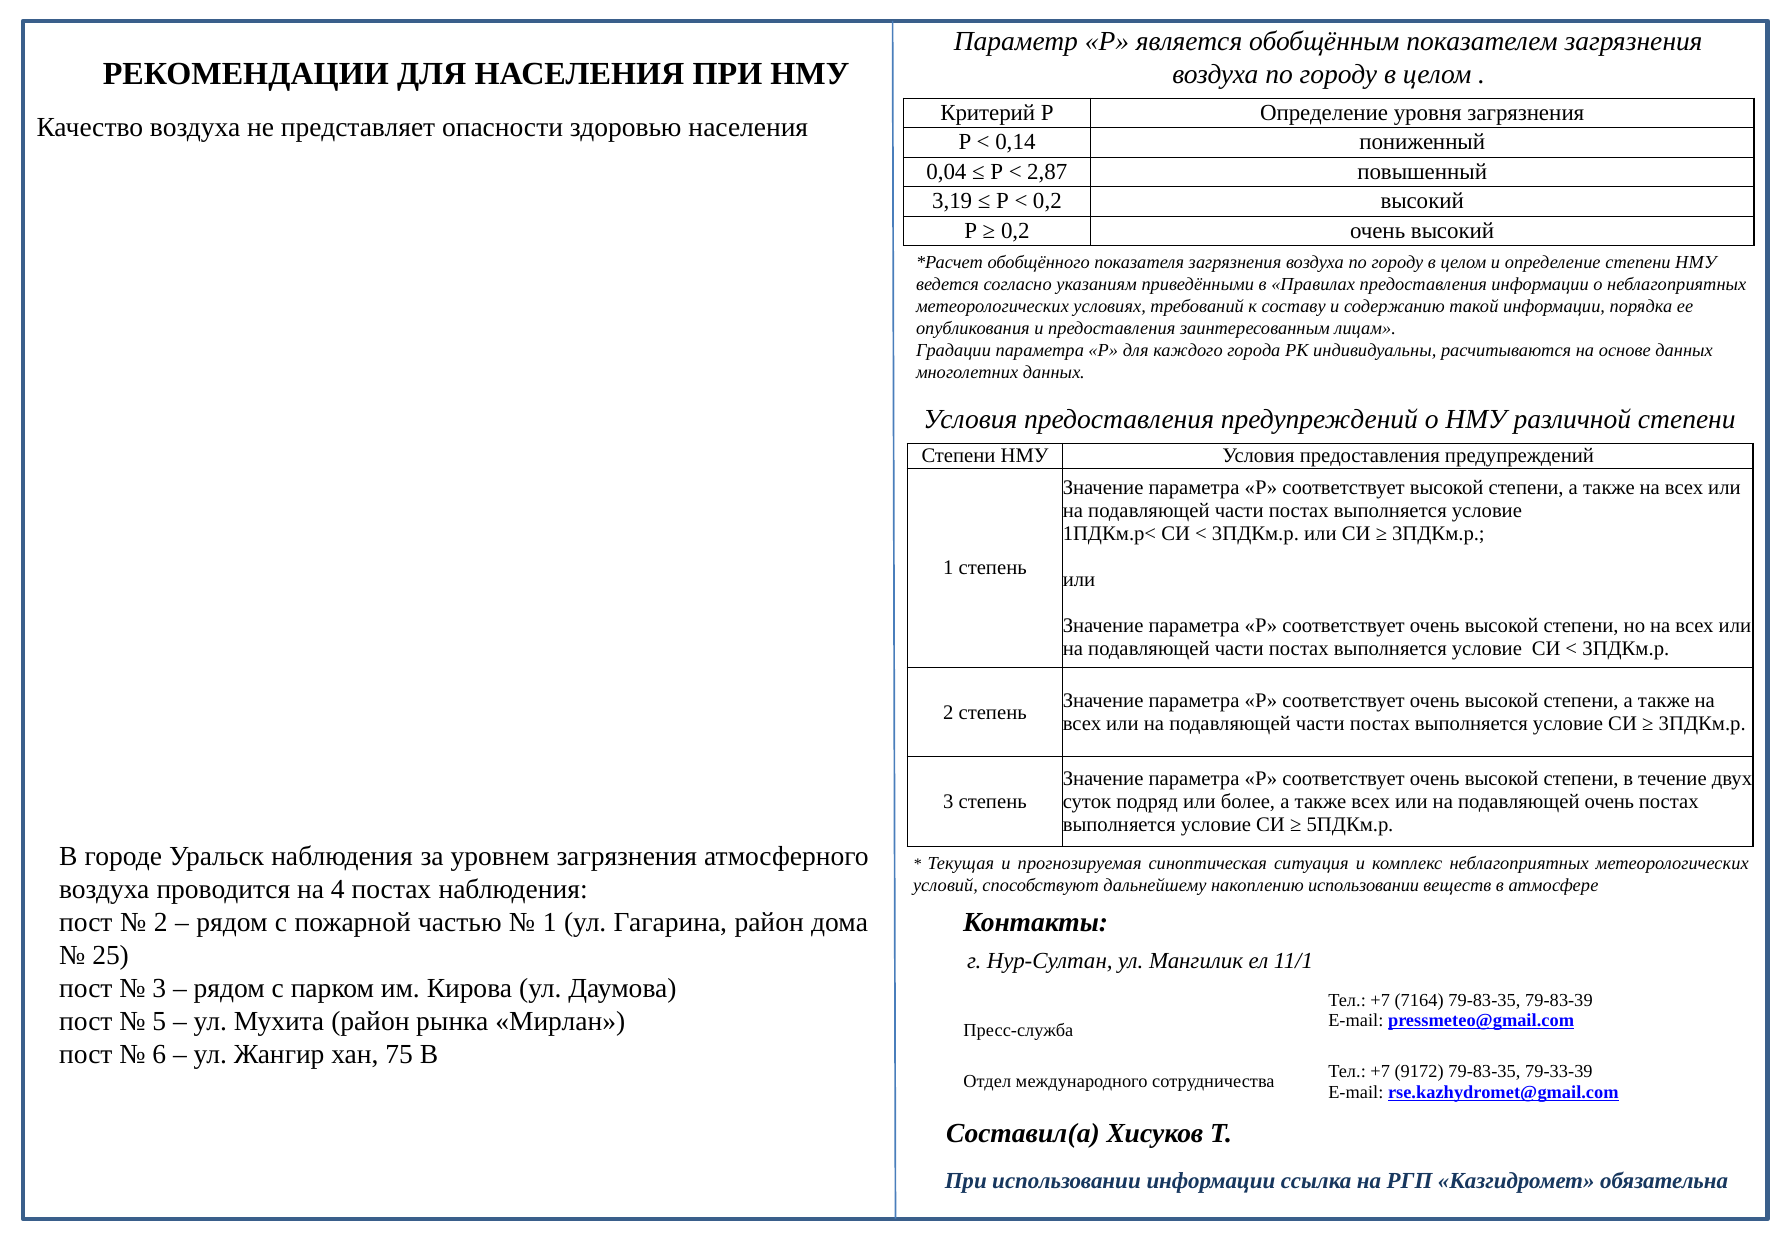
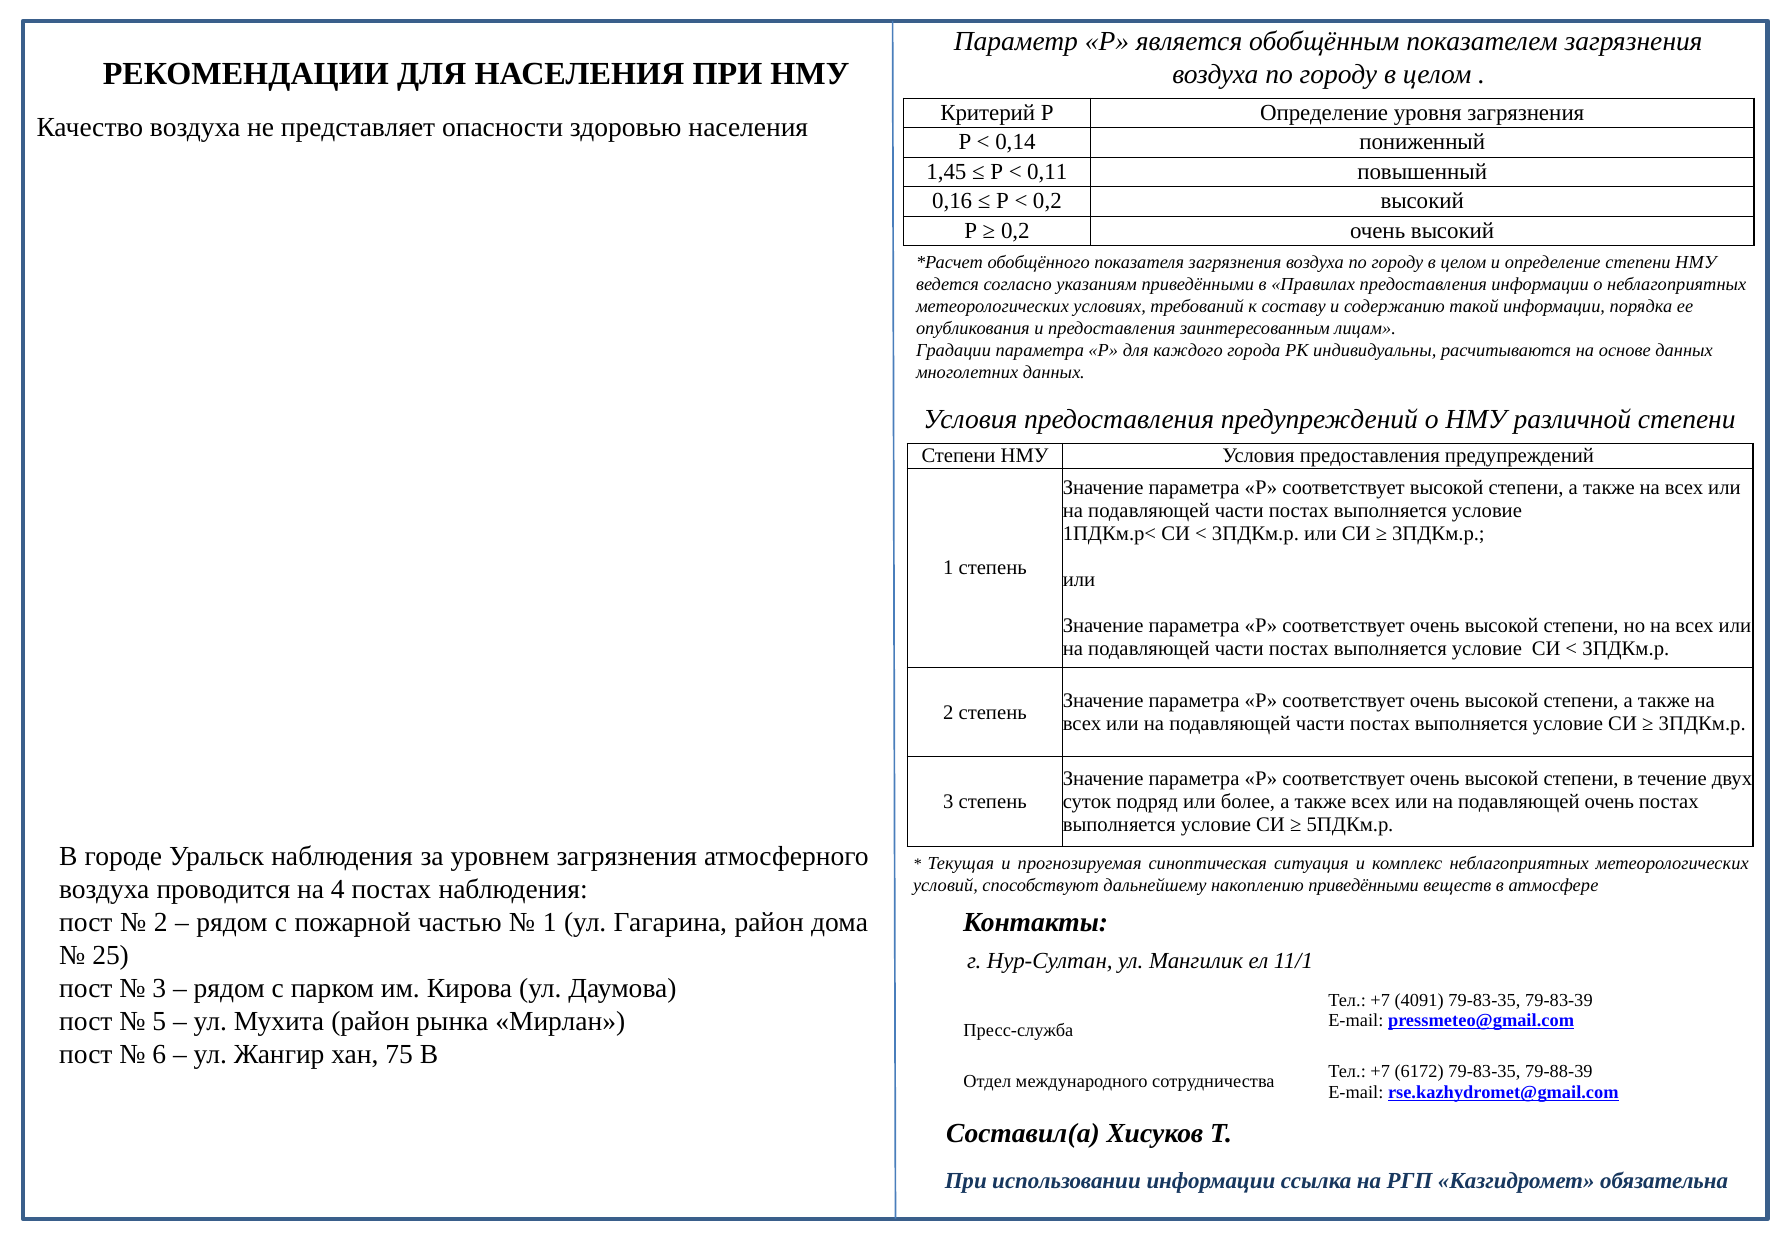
0,04: 0,04 -> 1,45
2,87: 2,87 -> 0,11
3,19: 3,19 -> 0,16
накоплению использовании: использовании -> приведёнными
7164: 7164 -> 4091
9172: 9172 -> 6172
79-33-39: 79-33-39 -> 79-88-39
